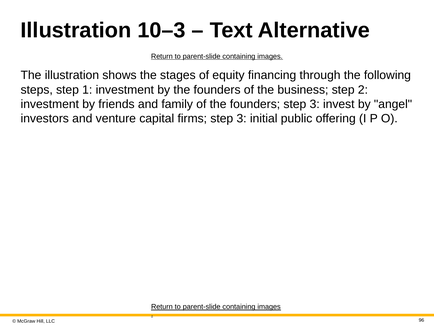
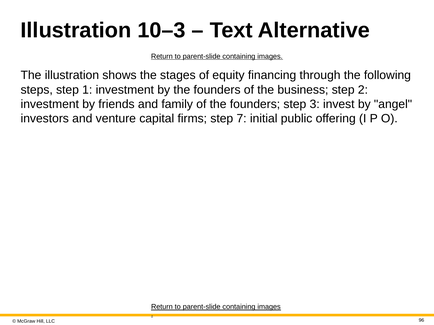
firms step 3: 3 -> 7
